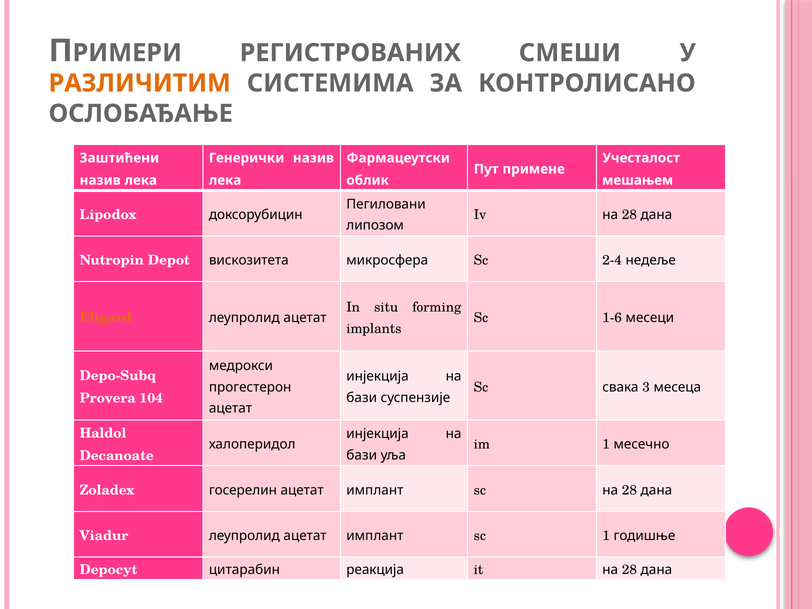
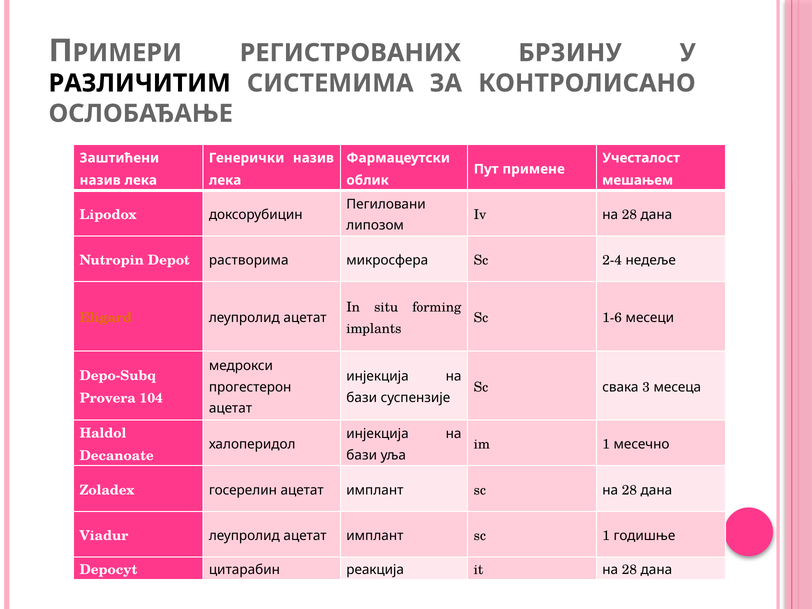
СМЕШИ: СМЕШИ -> БРЗИНУ
РАЗЛИЧИТИМ colour: orange -> black
вискозитета: вискозитета -> растворима
